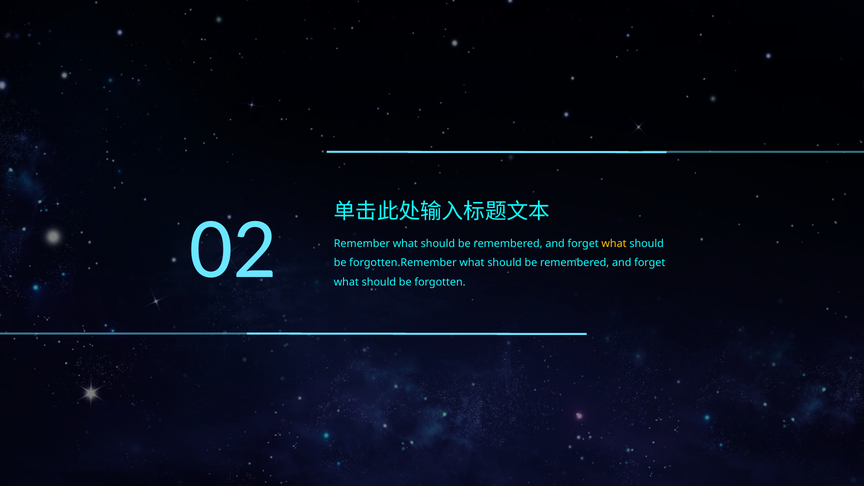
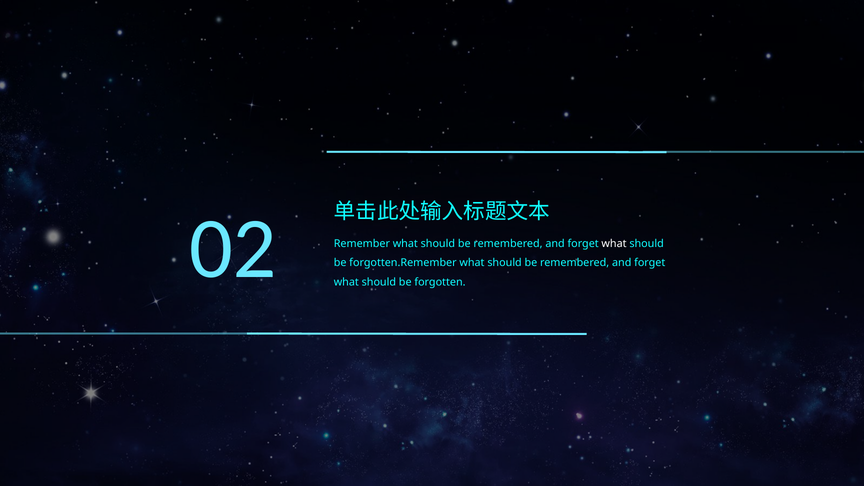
what at (614, 243) colour: yellow -> white
